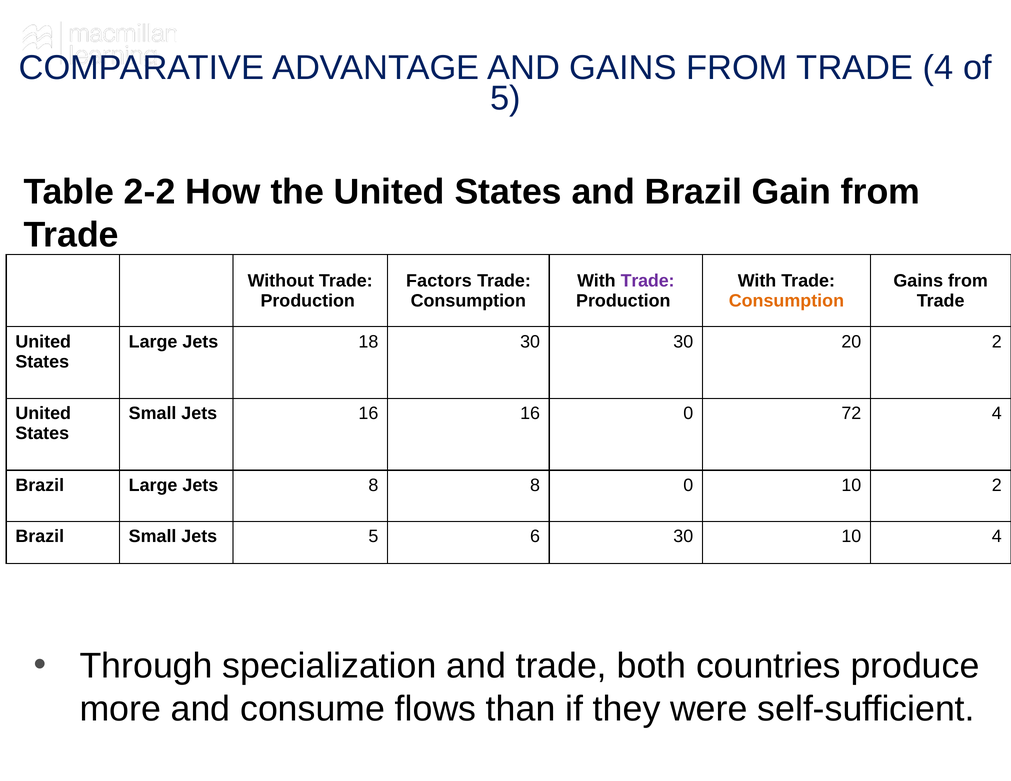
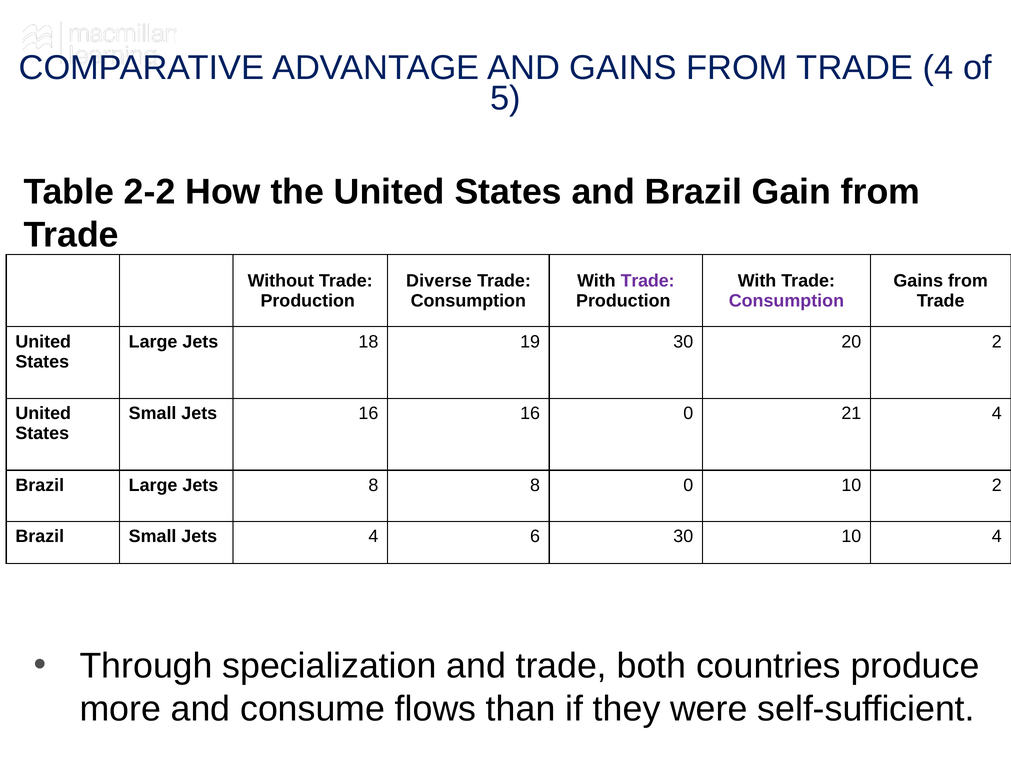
Factors: Factors -> Diverse
Consumption at (786, 301) colour: orange -> purple
18 30: 30 -> 19
72: 72 -> 21
Jets 5: 5 -> 4
